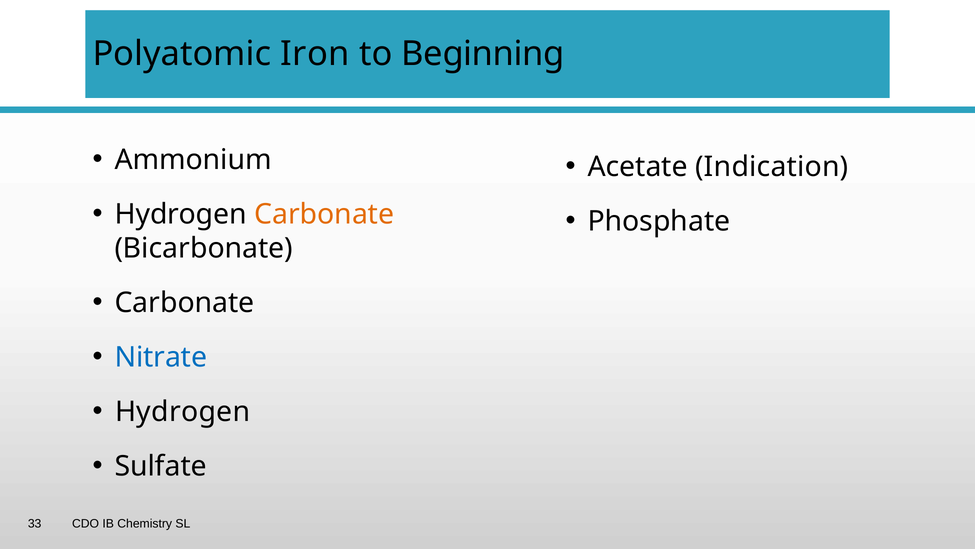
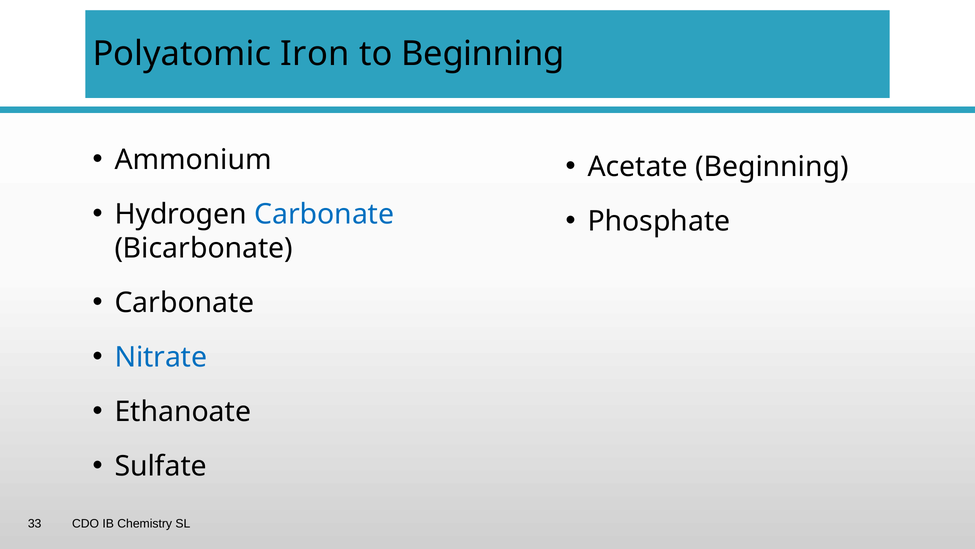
Acetate Indication: Indication -> Beginning
Carbonate at (324, 214) colour: orange -> blue
Hydrogen at (183, 411): Hydrogen -> Ethanoate
